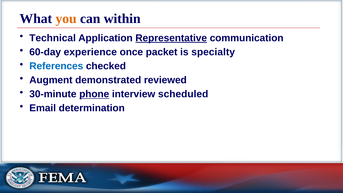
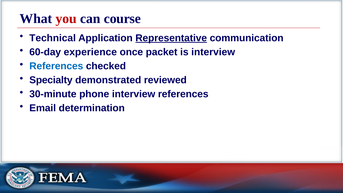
you colour: orange -> red
within: within -> course
is specialty: specialty -> interview
Augment: Augment -> Specialty
phone underline: present -> none
interview scheduled: scheduled -> references
